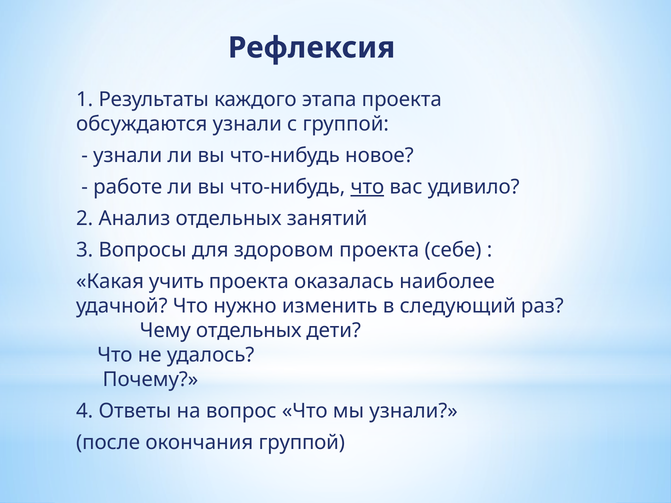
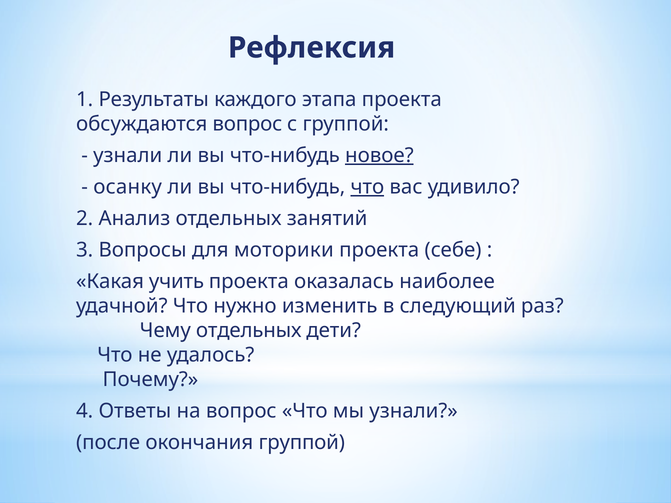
обсуждаются узнали: узнали -> вопрос
новое underline: none -> present
работе: работе -> осанку
здоровом: здоровом -> моторики
